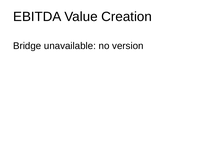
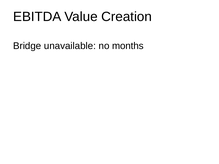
version: version -> months
